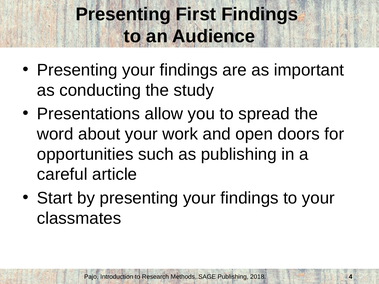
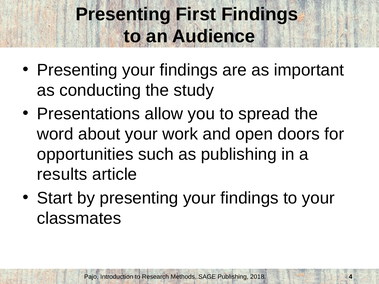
careful: careful -> results
